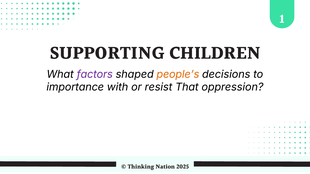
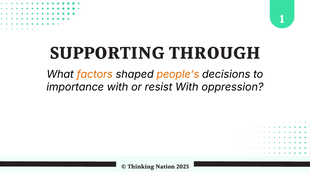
CHILDREN: CHILDREN -> THROUGH
factors colour: purple -> orange
resist That: That -> With
